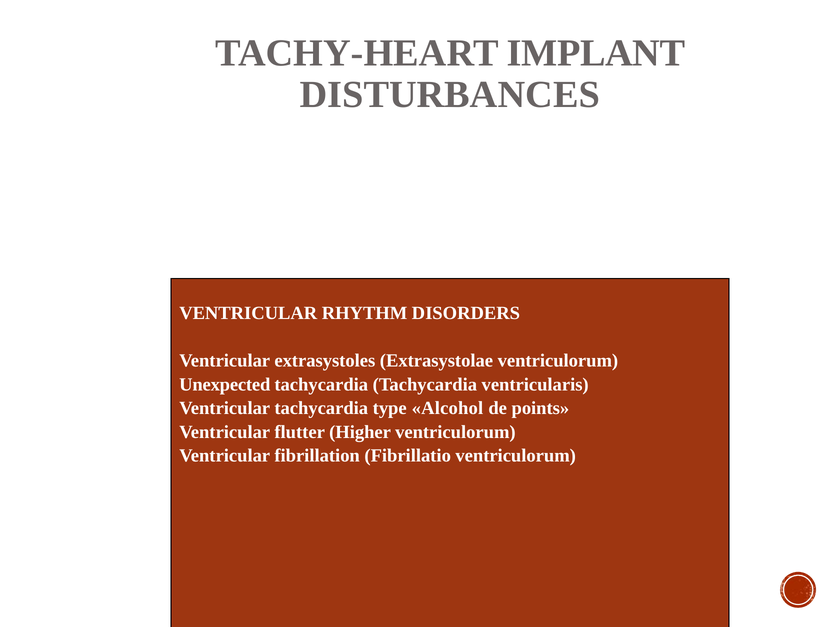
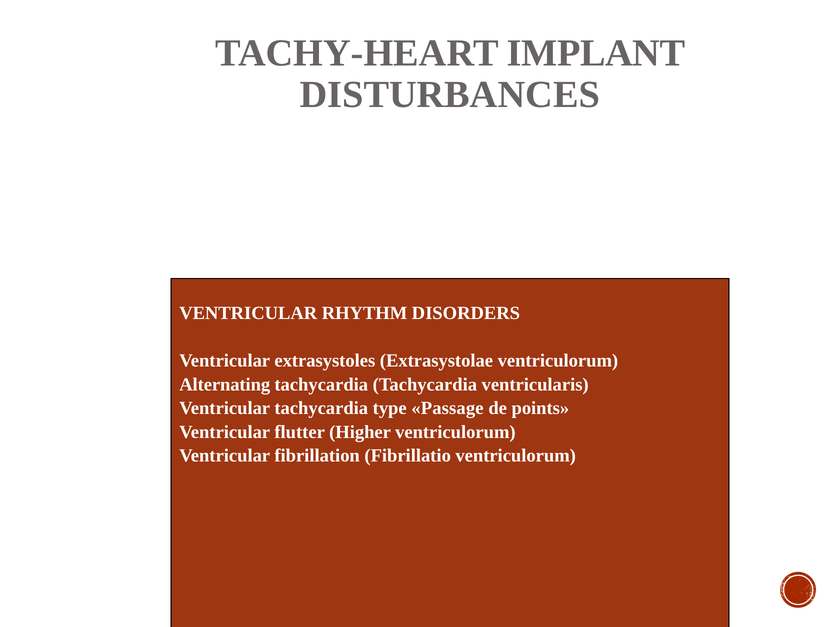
Unexpected: Unexpected -> Alternating
Alcohol: Alcohol -> Passage
